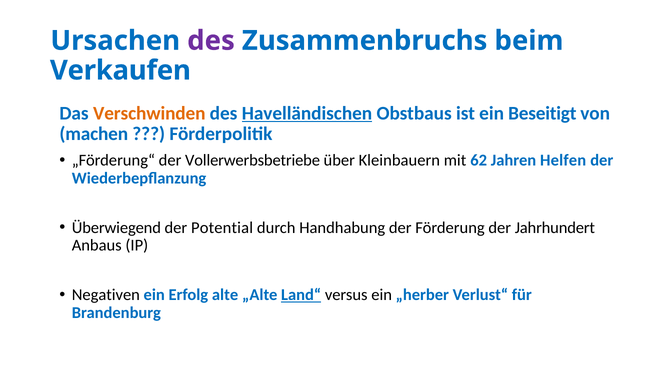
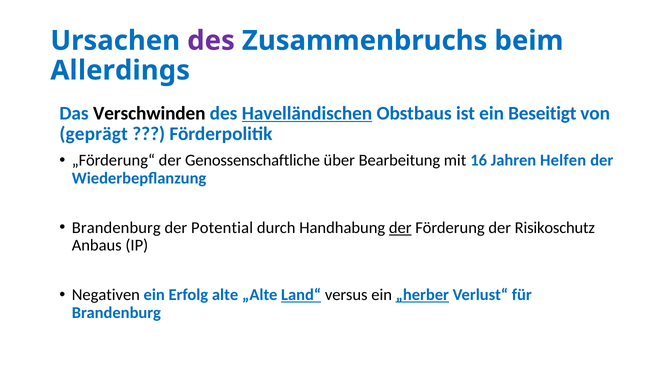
Verkaufen: Verkaufen -> Allerdings
Verschwinden colour: orange -> black
machen: machen -> geprägt
Vollerwerbsbetriebe: Vollerwerbsbetriebe -> Genossenschaftliche
Kleinbauern: Kleinbauern -> Bearbeitung
62: 62 -> 16
Überwiegend at (116, 228): Überwiegend -> Brandenburg
der at (400, 228) underline: none -> present
Jahrhundert: Jahrhundert -> Risikoschutz
„herber underline: none -> present
